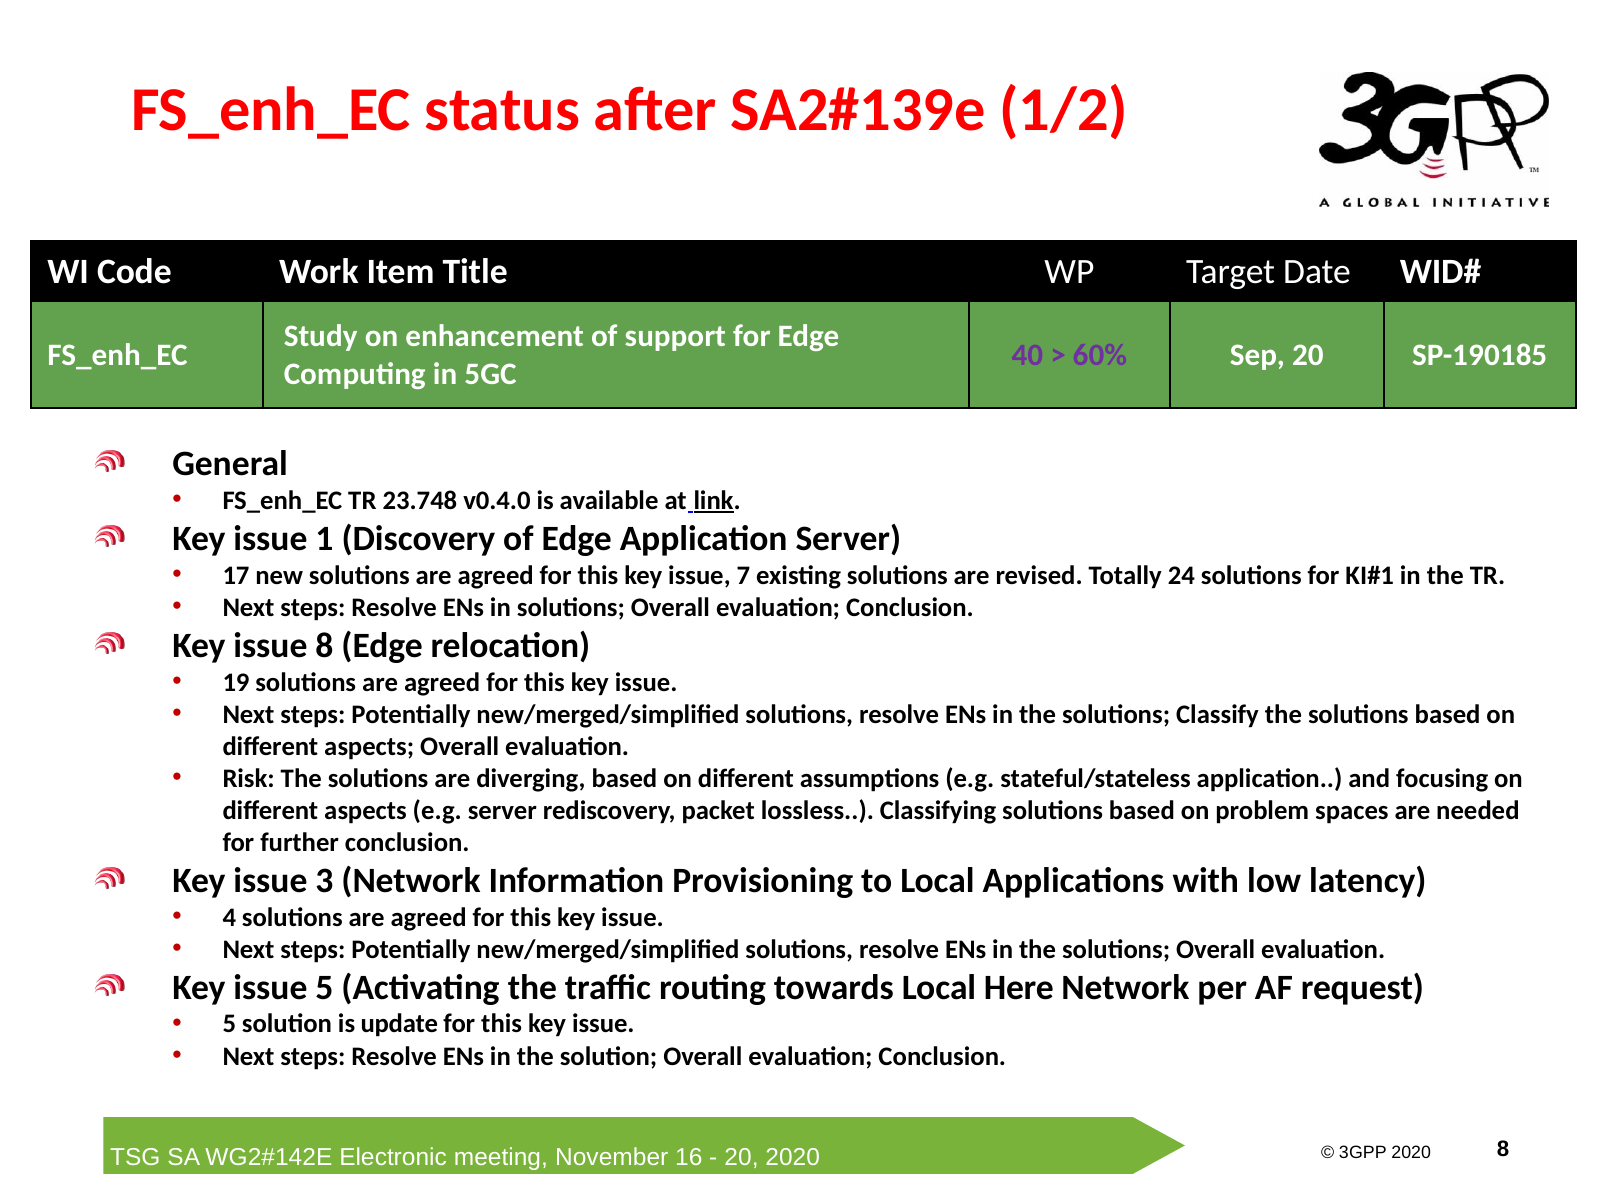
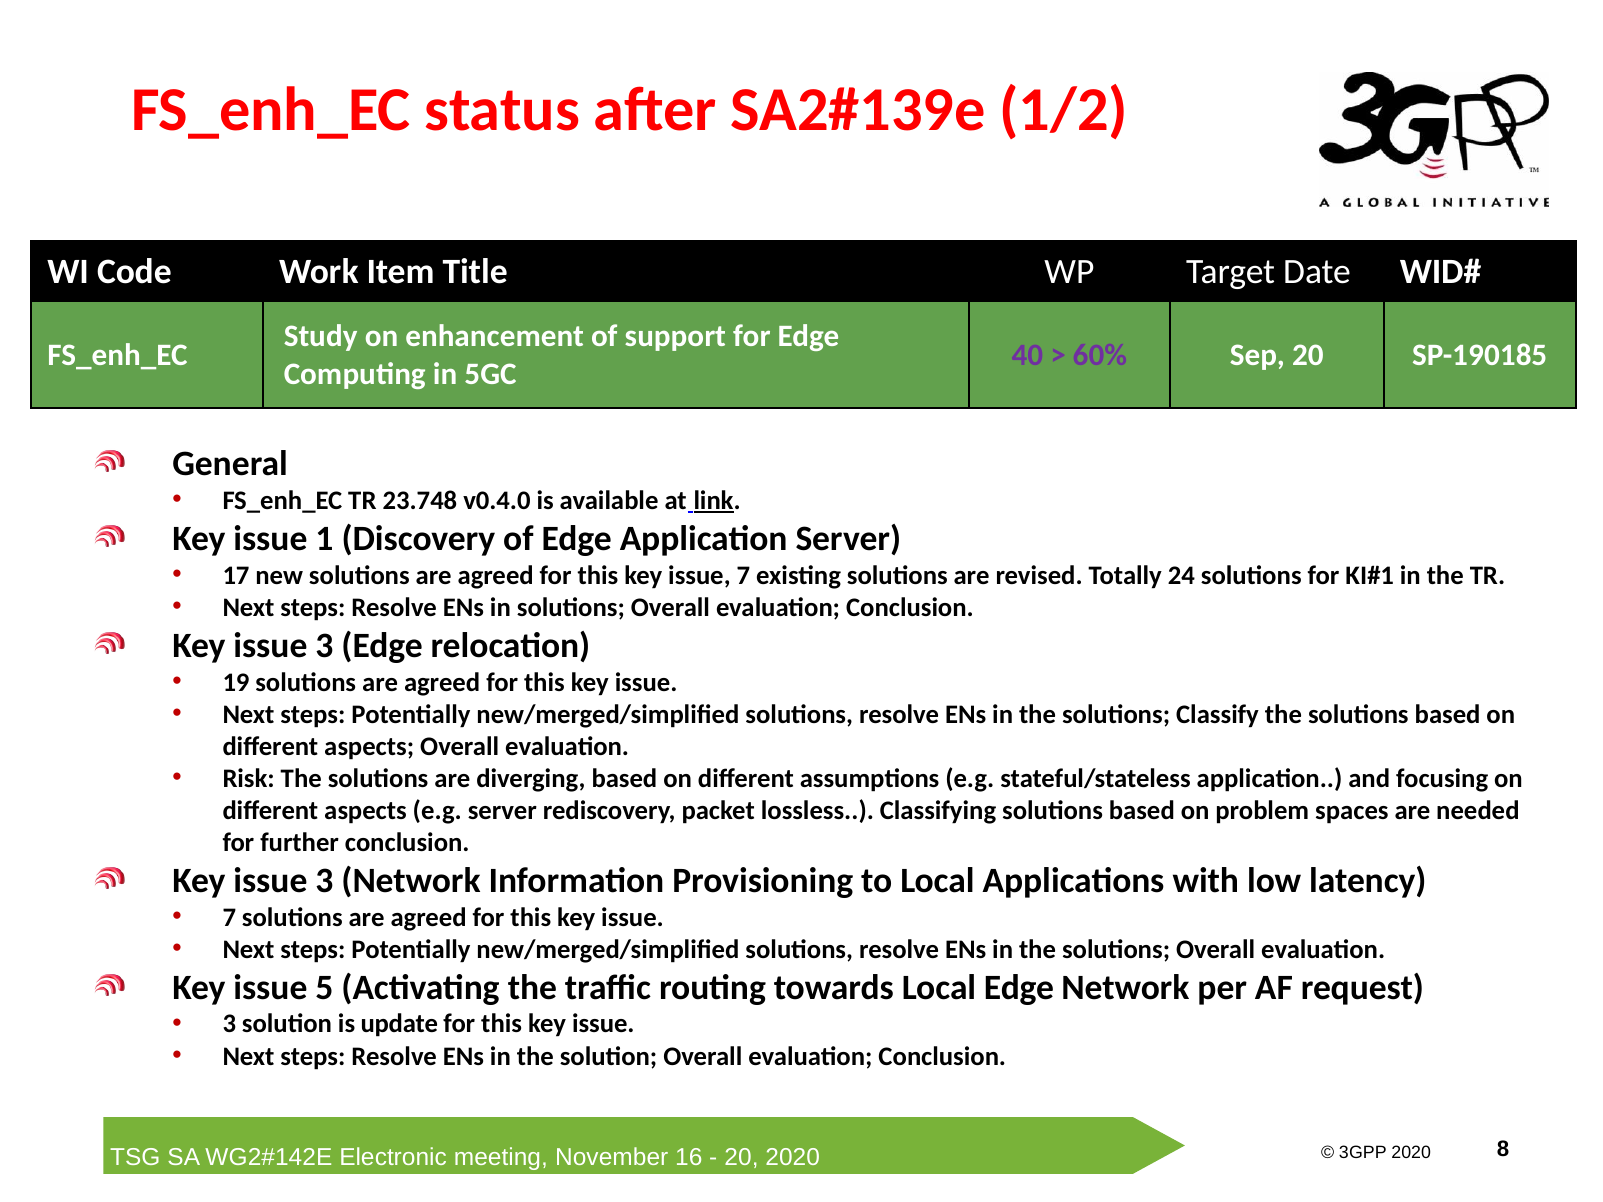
8 at (324, 646): 8 -> 3
4 at (229, 918): 4 -> 7
Local Here: Here -> Edge
5 at (229, 1024): 5 -> 3
